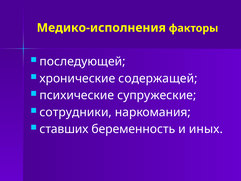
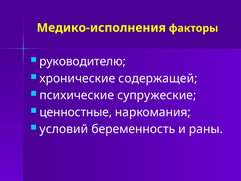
последующей: последующей -> руководителю
сотрудники: сотрудники -> ценностные
ставших: ставших -> условий
иных: иных -> раны
